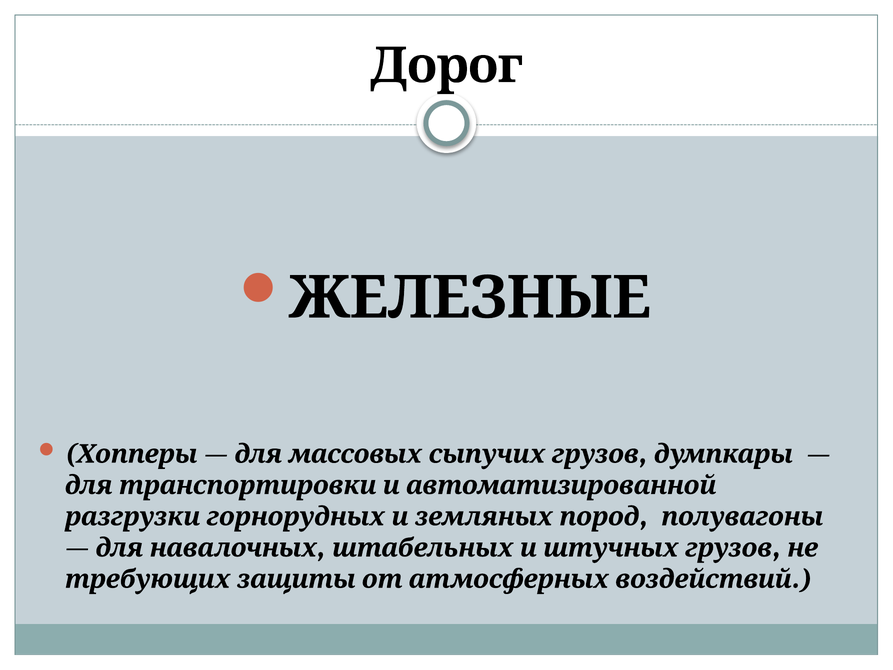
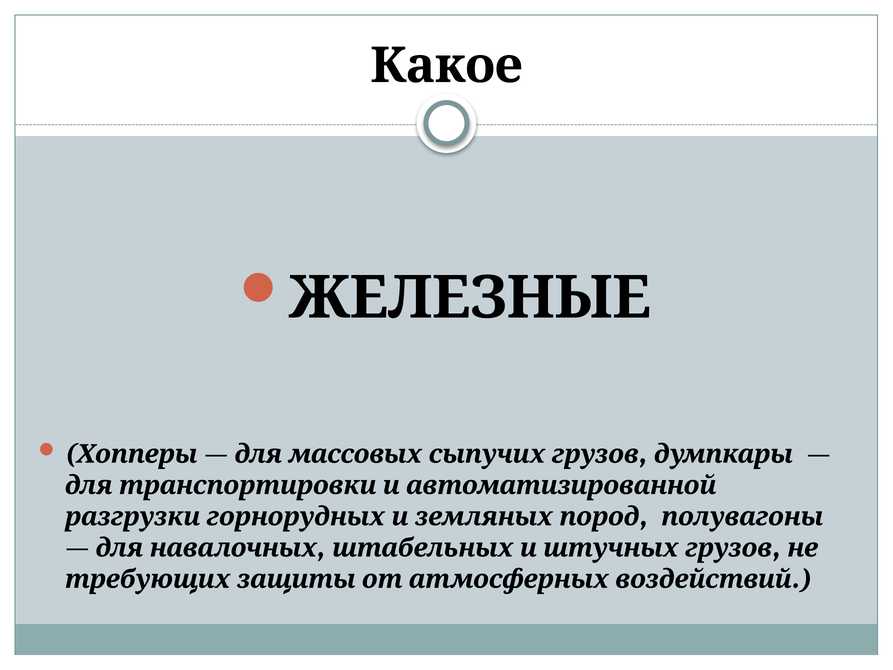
Дорог: Дорог -> Какое
